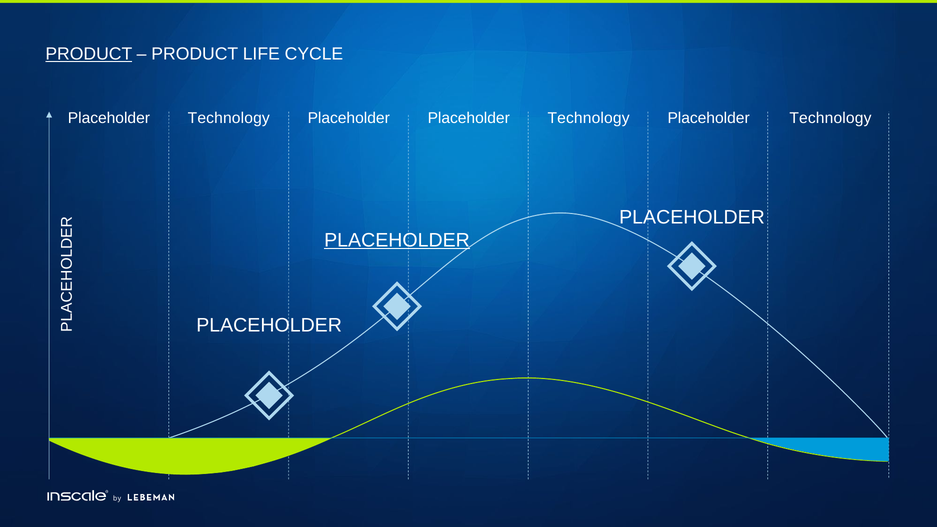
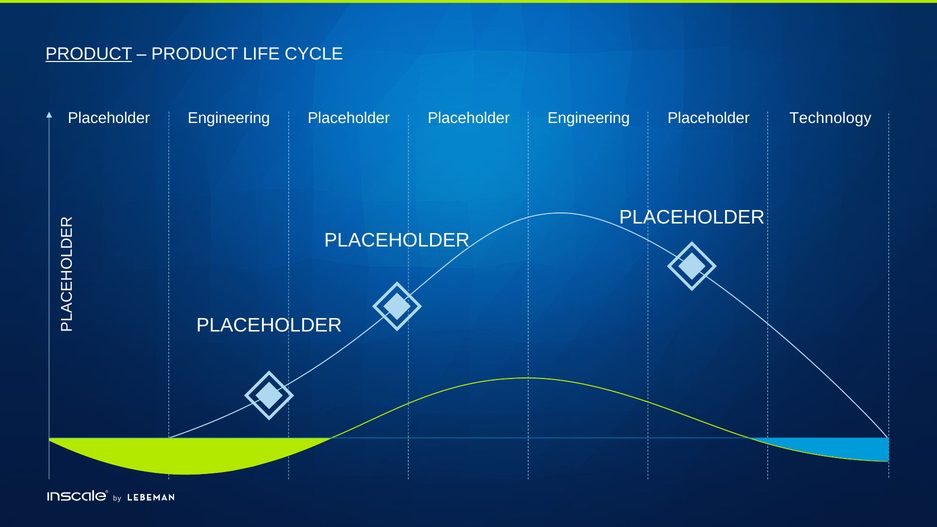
Technology at (229, 118): Technology -> Engineering
Placeholder Placeholder Technology: Technology -> Engineering
PLACEHOLDER at (397, 240) underline: present -> none
